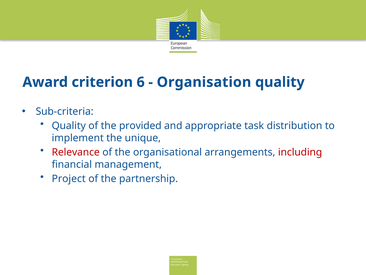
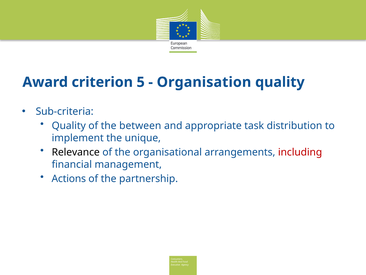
6: 6 -> 5
provided: provided -> between
Relevance colour: red -> black
Project: Project -> Actions
